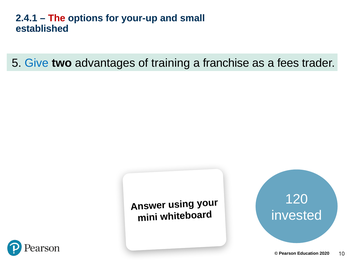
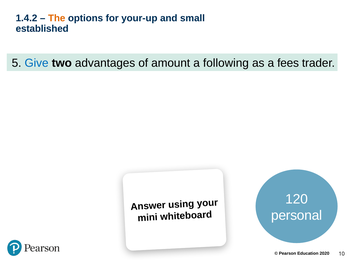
2.4.1: 2.4.1 -> 1.4.2
The colour: red -> orange
training: training -> amount
franchise: franchise -> following
invested: invested -> personal
